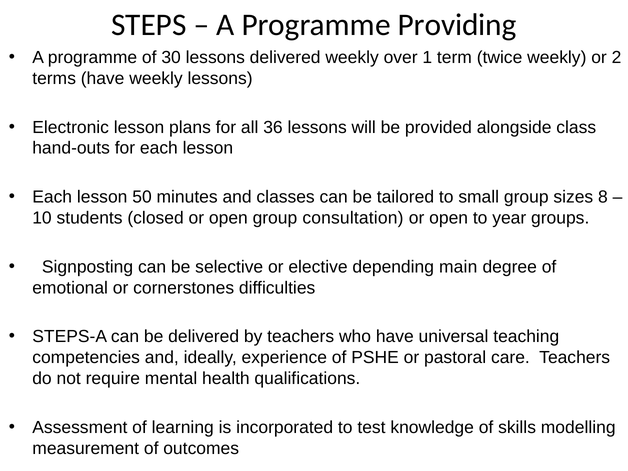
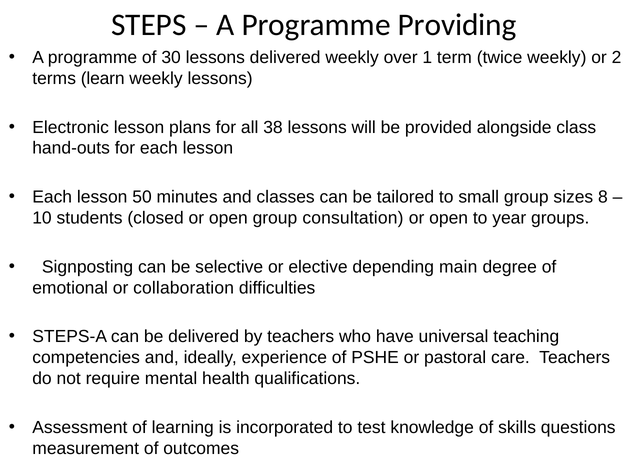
terms have: have -> learn
36: 36 -> 38
cornerstones: cornerstones -> collaboration
modelling: modelling -> questions
